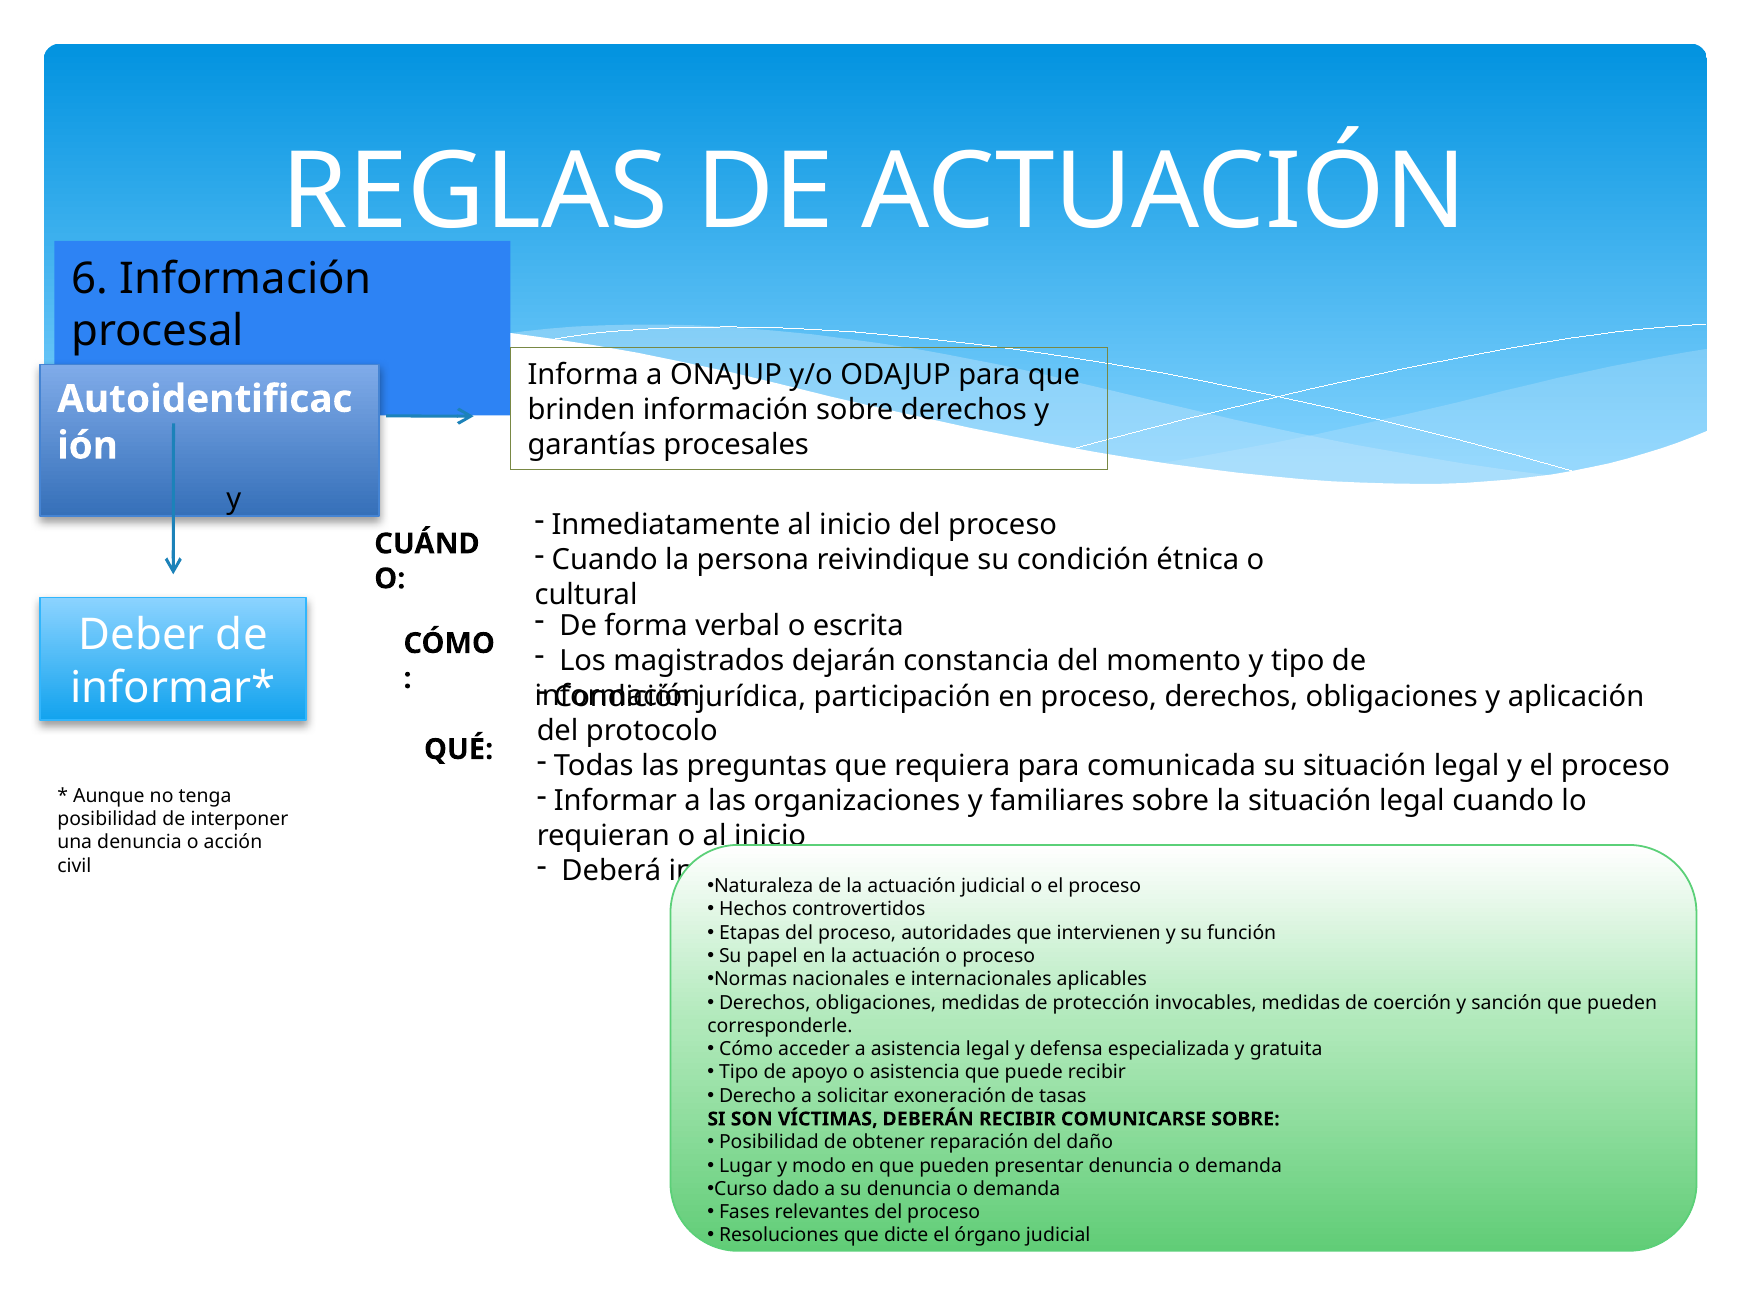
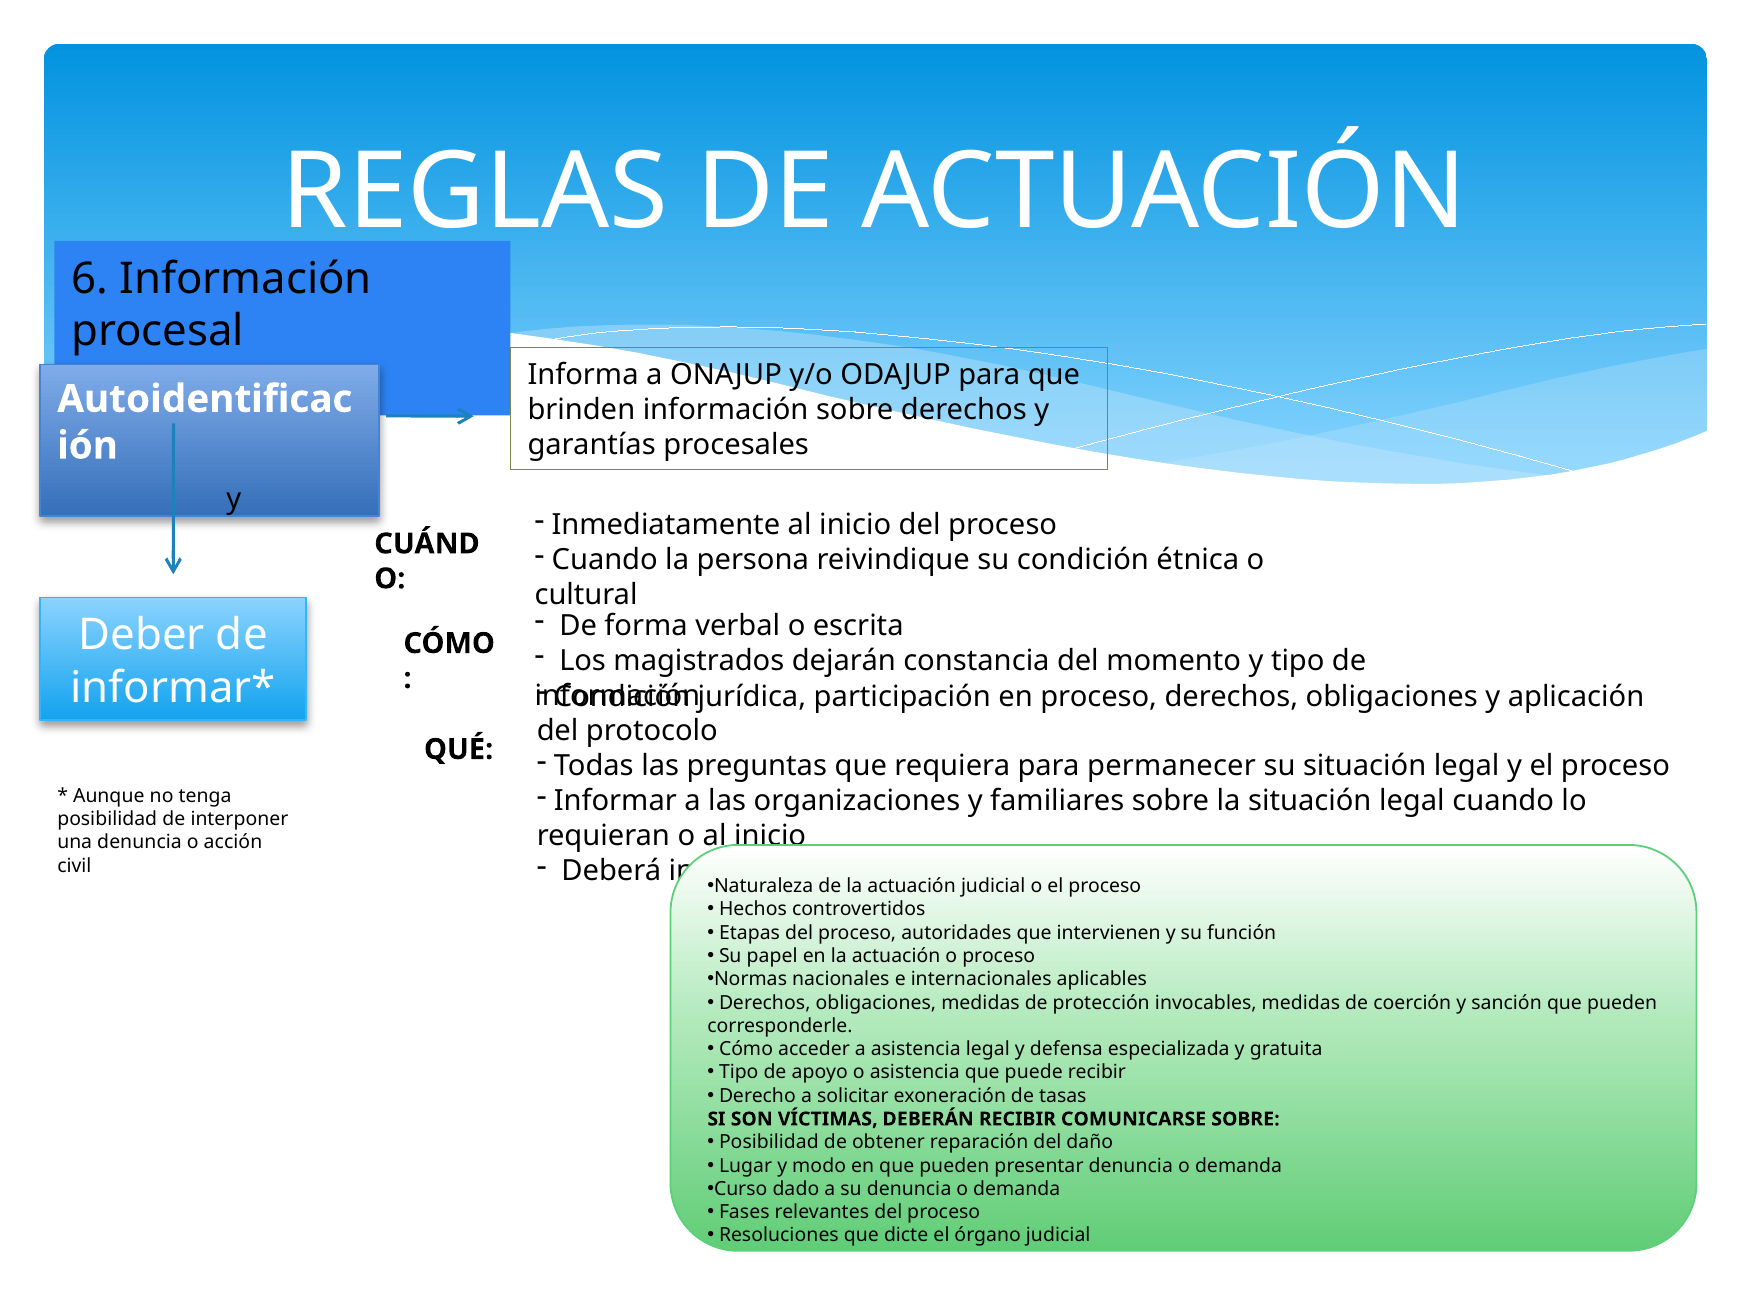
comunicada: comunicada -> permanecer
